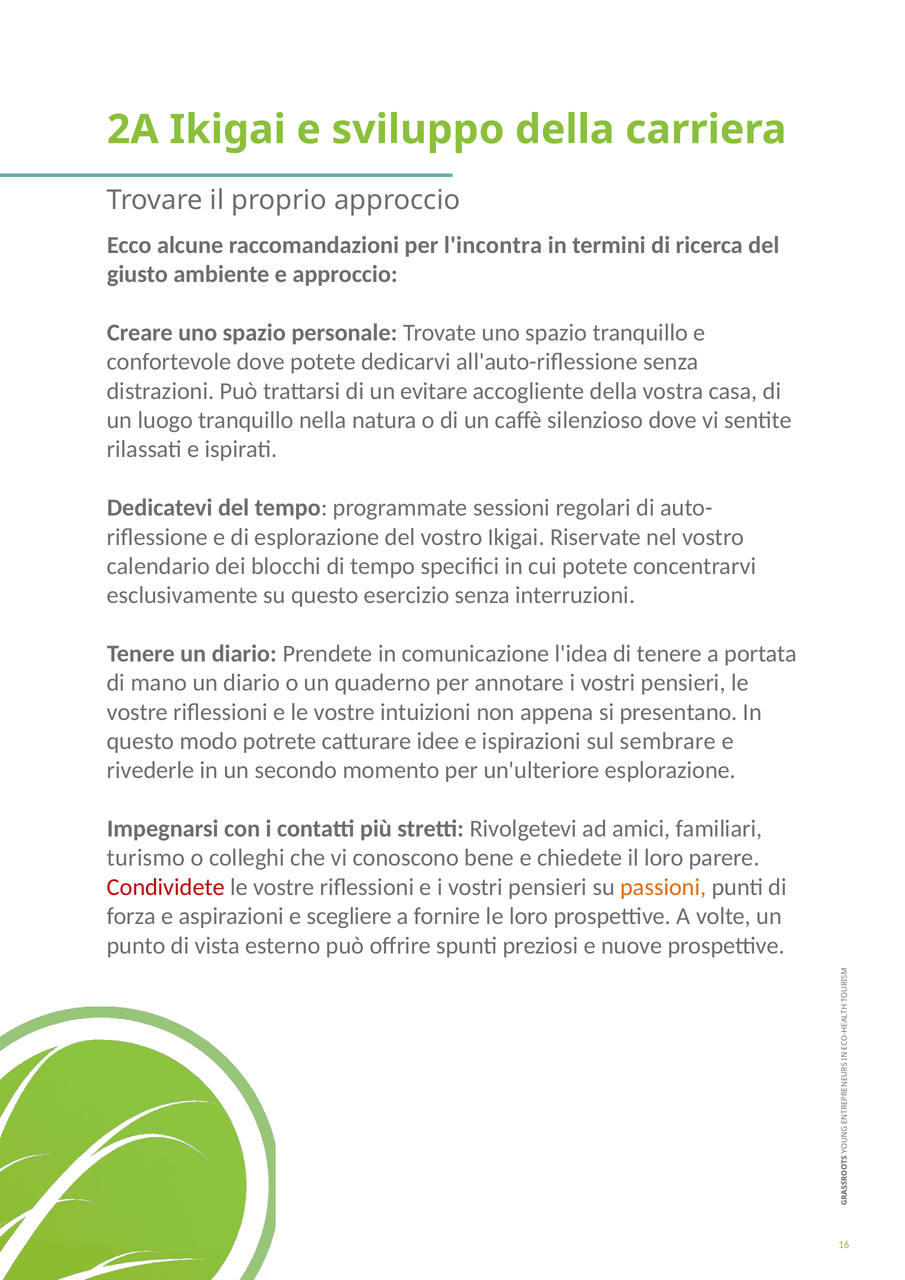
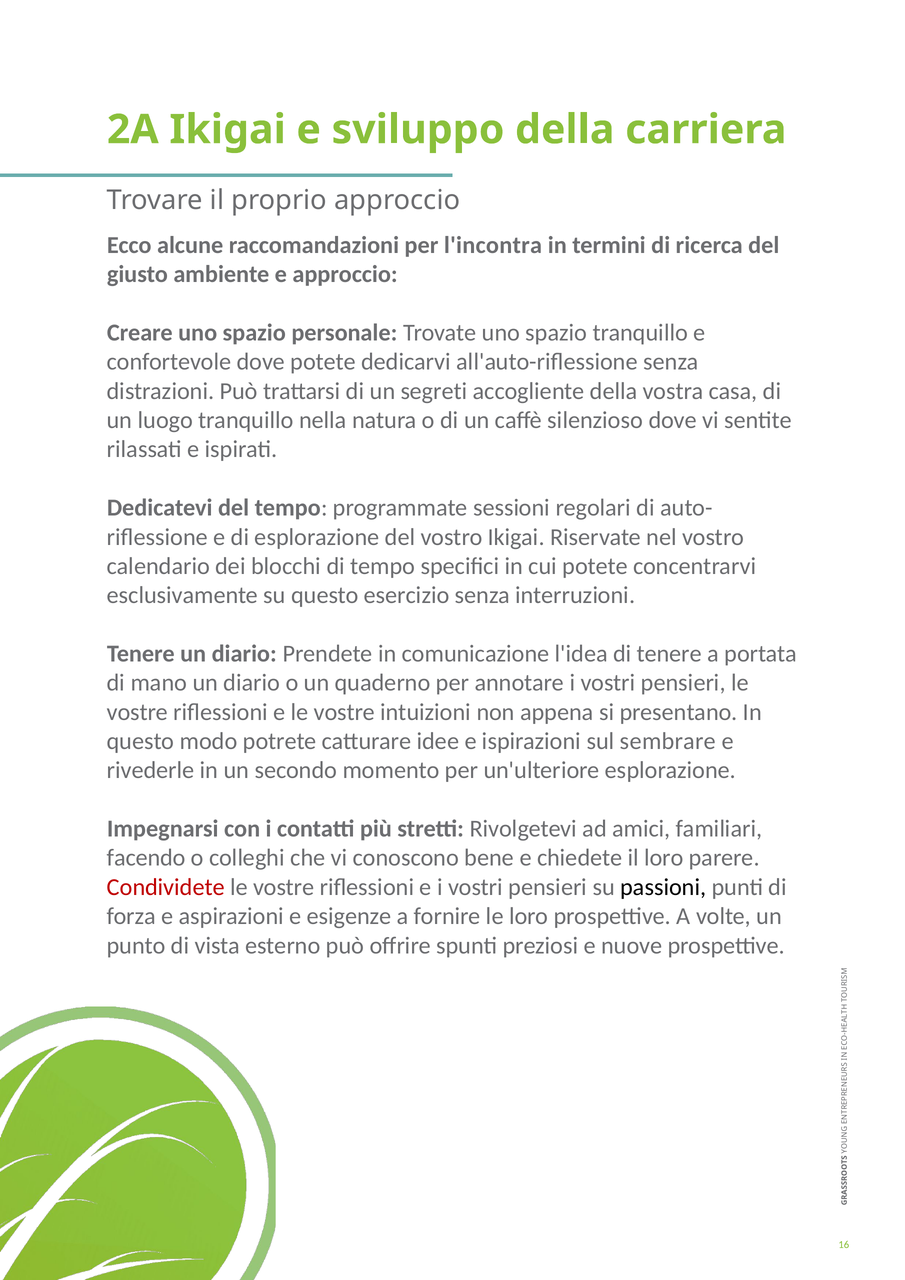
evitare: evitare -> segreti
turismo: turismo -> facendo
passioni colour: orange -> black
scegliere: scegliere -> esigenze
